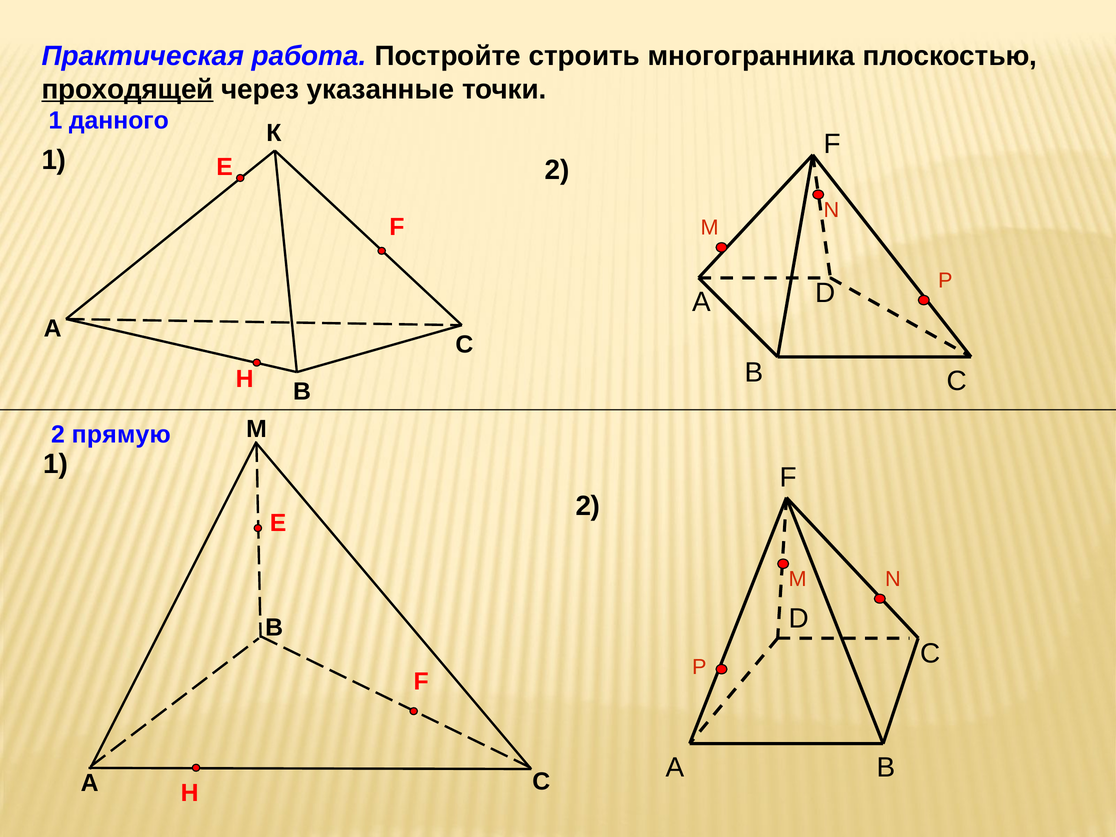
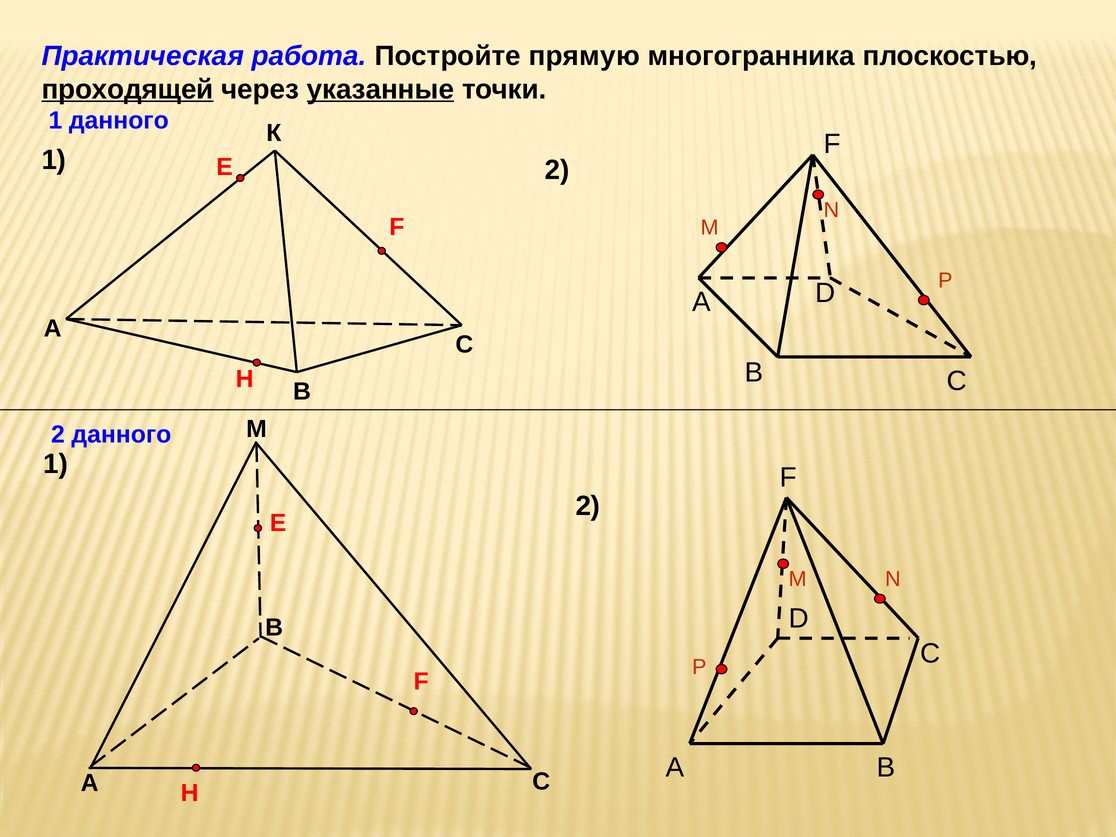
строить: строить -> прямую
указанные underline: none -> present
2 прямую: прямую -> данного
